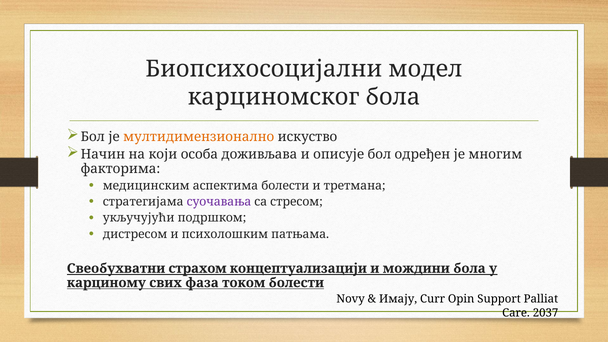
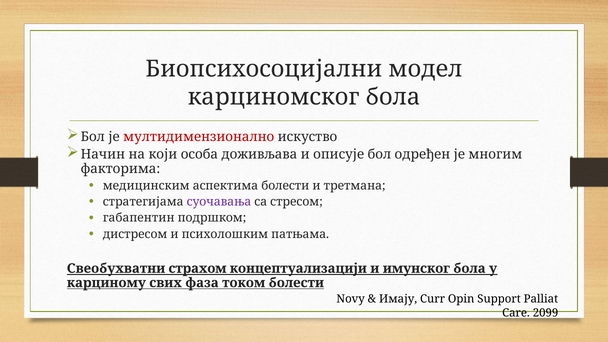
мултидимензионално colour: orange -> red
укључујући: укључујући -> габапентин
мождини: мождини -> имунског
2037: 2037 -> 2099
